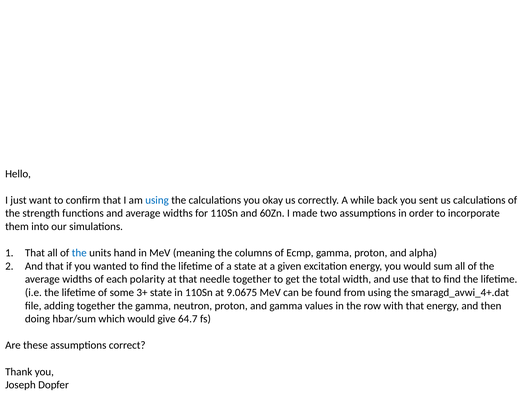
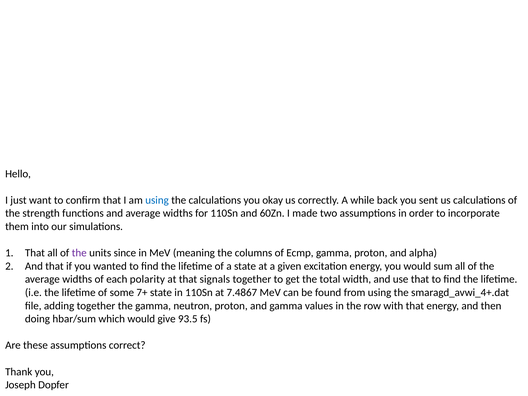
the at (79, 253) colour: blue -> purple
hand: hand -> since
needle: needle -> signals
3+: 3+ -> 7+
9.0675: 9.0675 -> 7.4867
64.7: 64.7 -> 93.5
